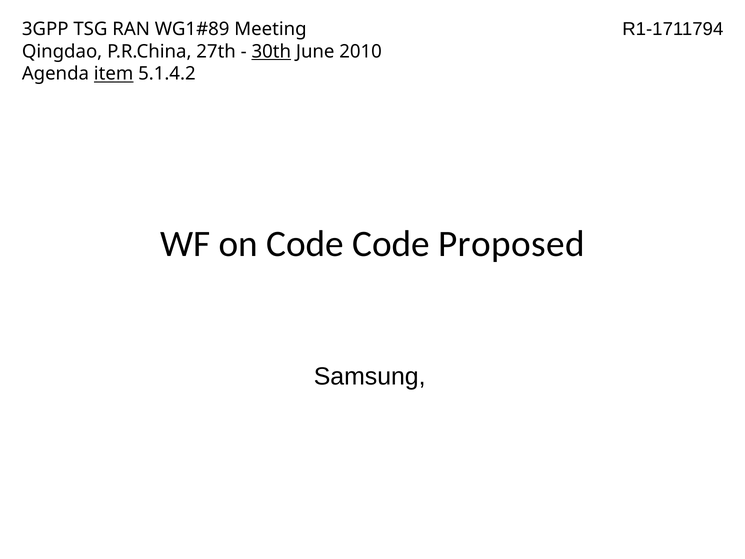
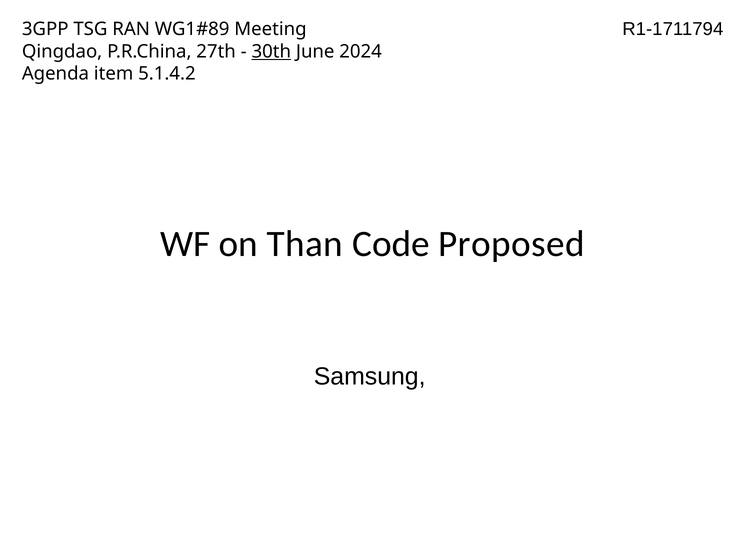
2010: 2010 -> 2024
item underline: present -> none
on Code: Code -> Than
